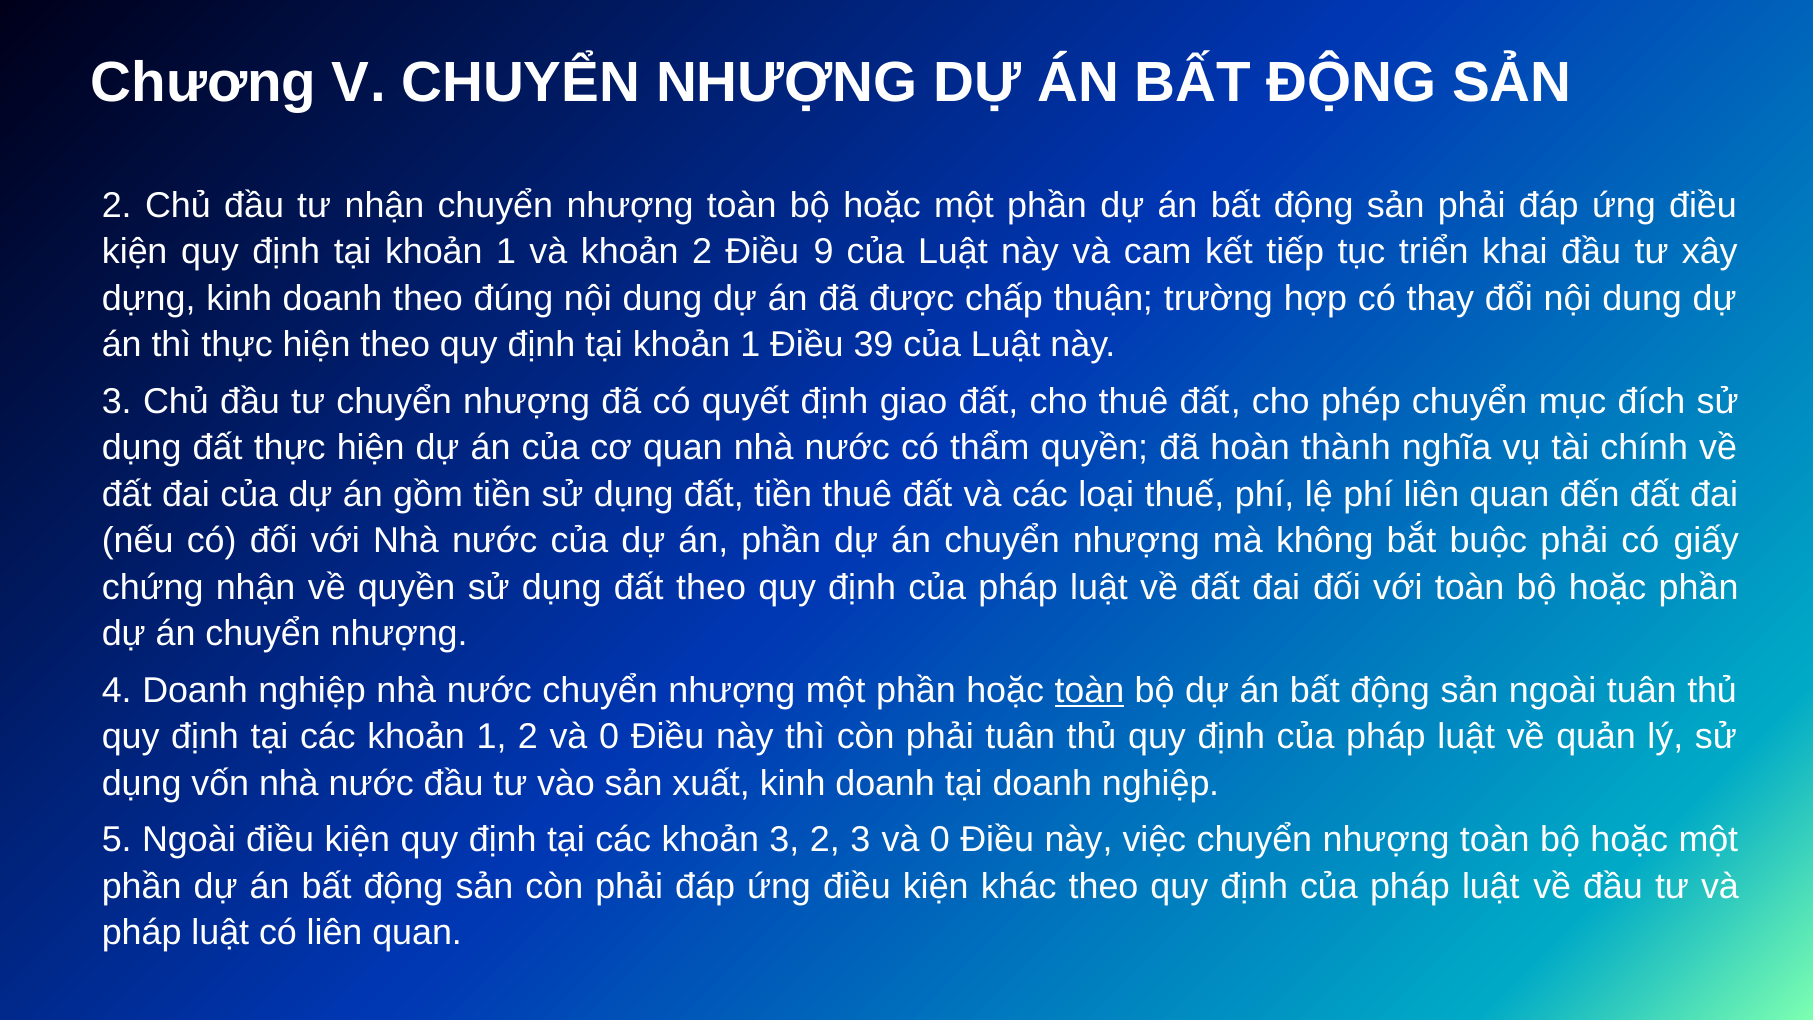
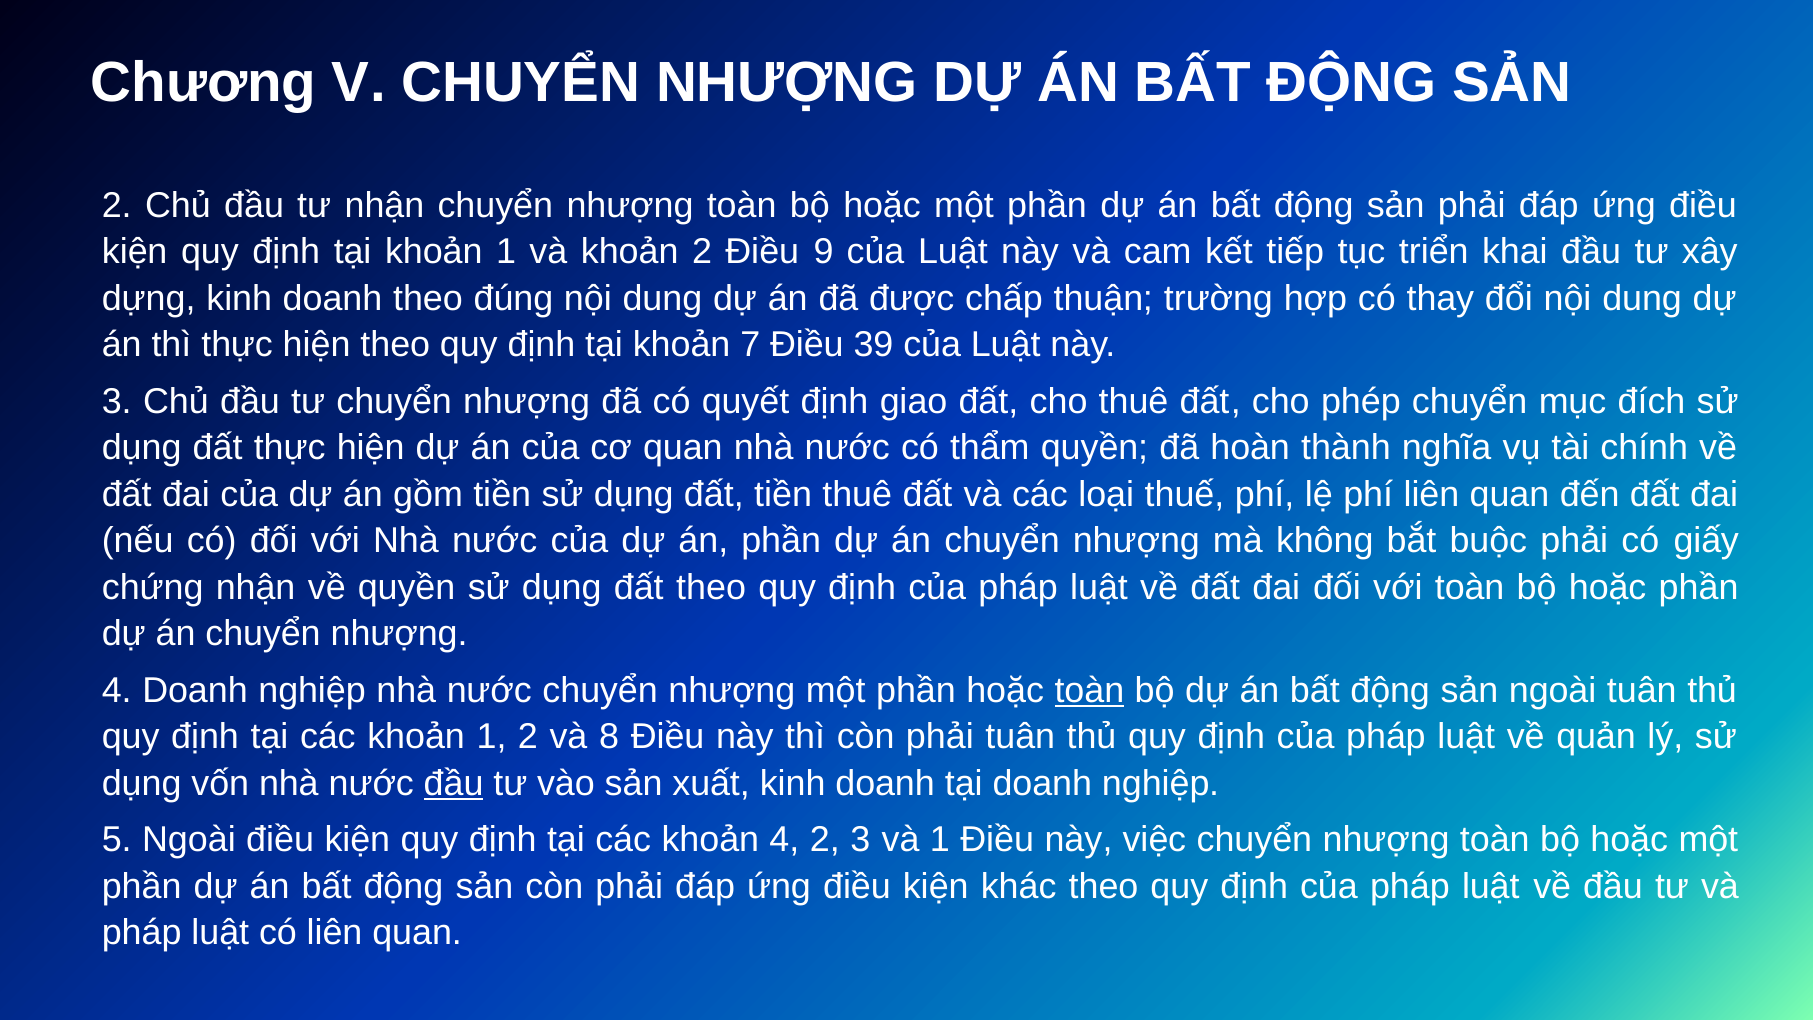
1 at (750, 345): 1 -> 7
2 và 0: 0 -> 8
đầu at (454, 783) underline: none -> present
khoản 3: 3 -> 4
3 và 0: 0 -> 1
